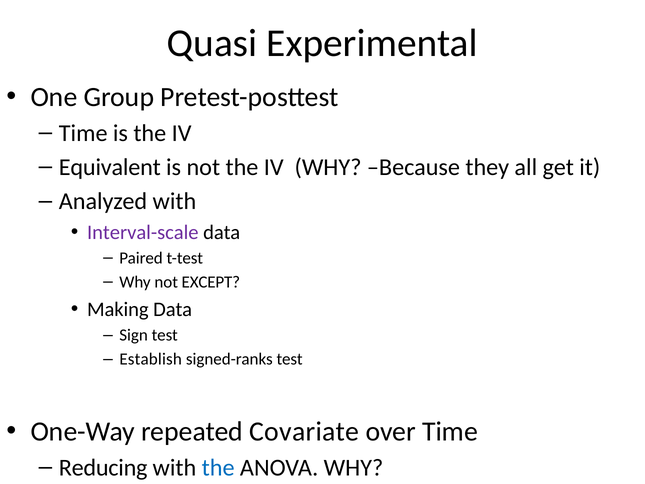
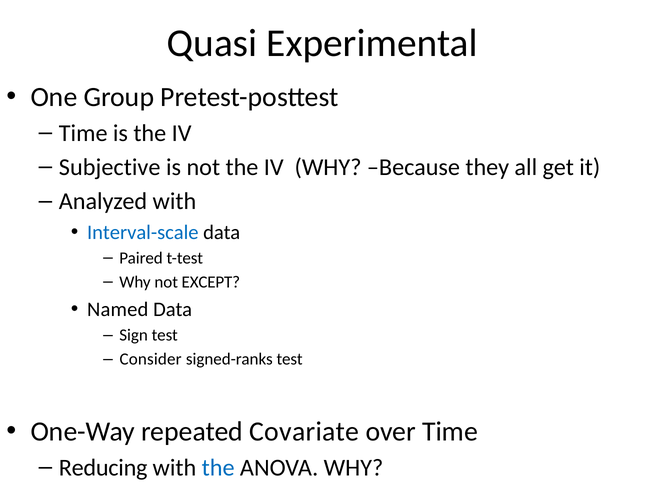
Equivalent: Equivalent -> Subjective
Interval-scale colour: purple -> blue
Making: Making -> Named
Establish: Establish -> Consider
